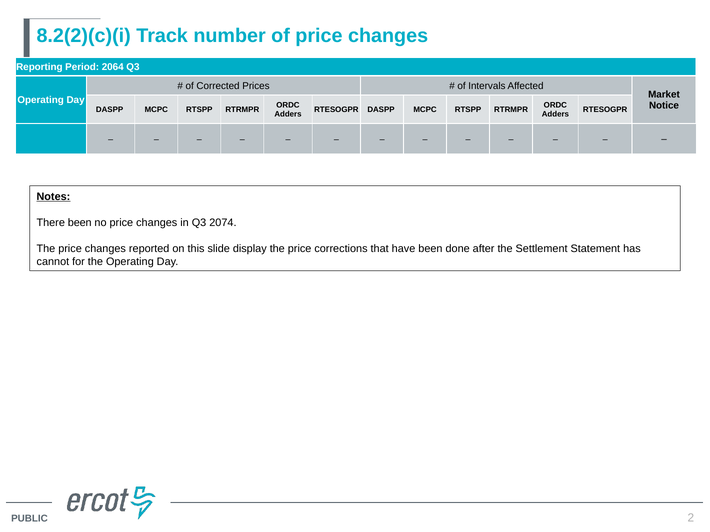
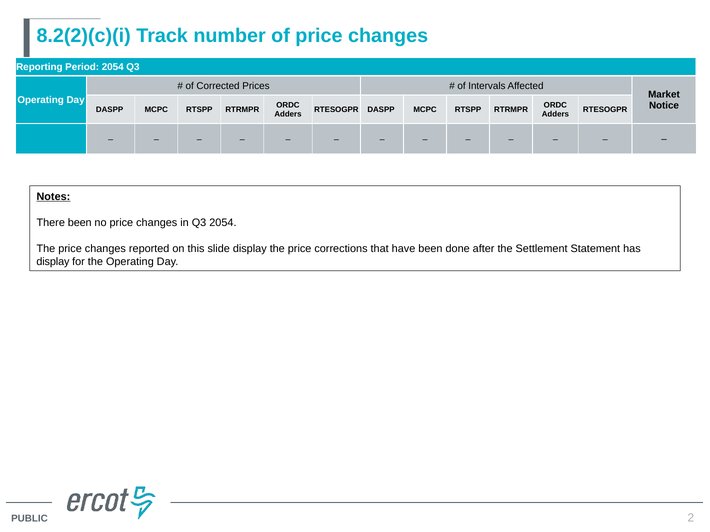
Period 2064: 2064 -> 2054
Q3 2074: 2074 -> 2054
cannot at (53, 262): cannot -> display
